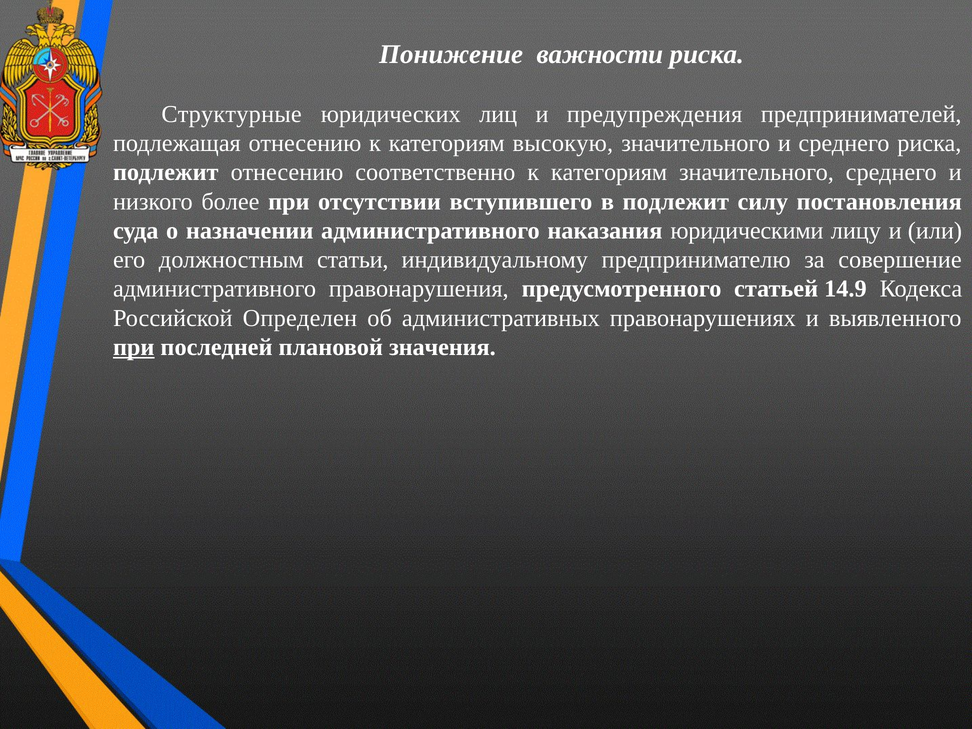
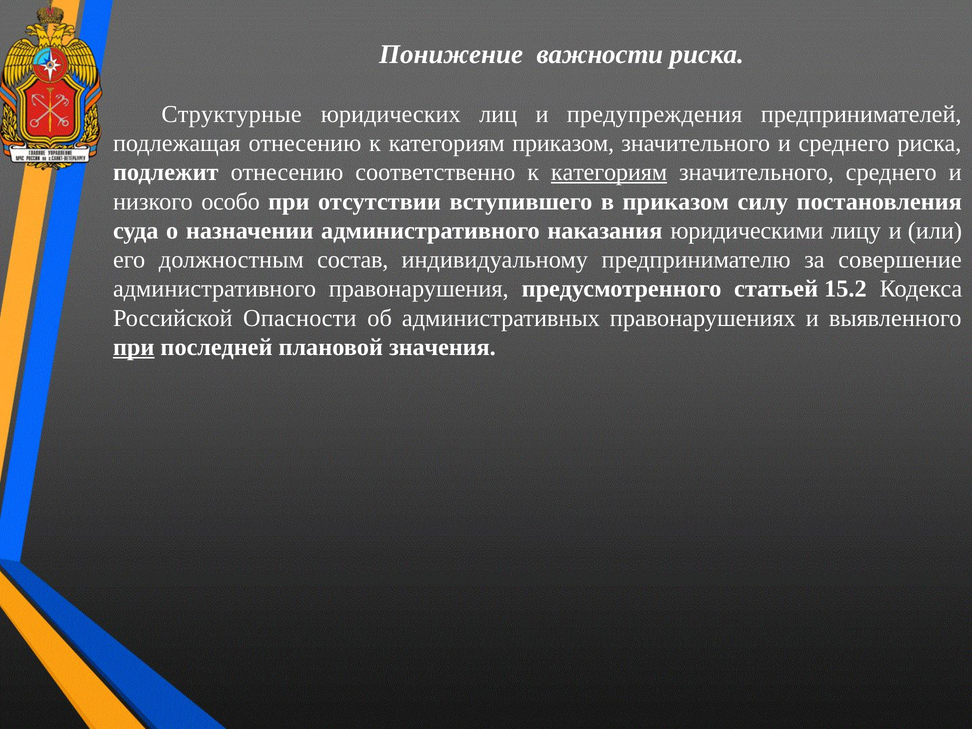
категориям высокую: высокую -> приказом
категориям at (609, 172) underline: none -> present
более: более -> особо
в подлежит: подлежит -> приказом
статьи: статьи -> состав
14.9: 14.9 -> 15.2
Определен: Определен -> Опасности
